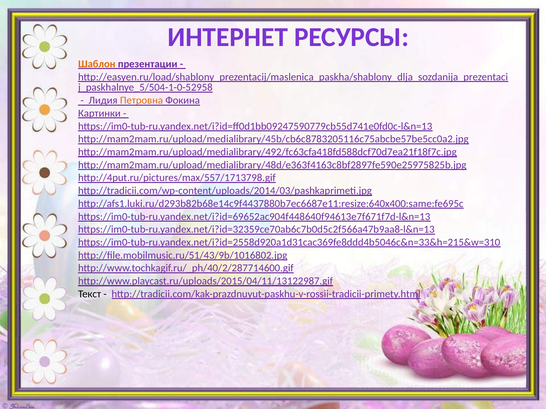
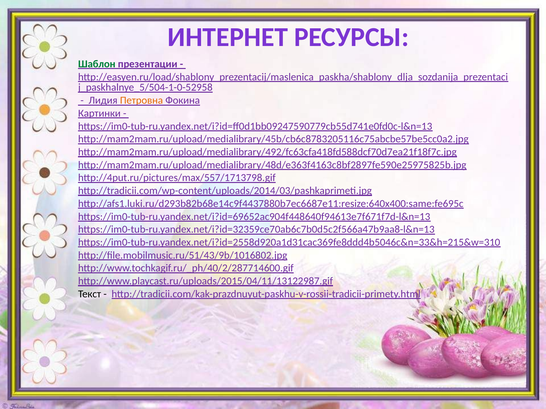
Шаблон colour: orange -> green
